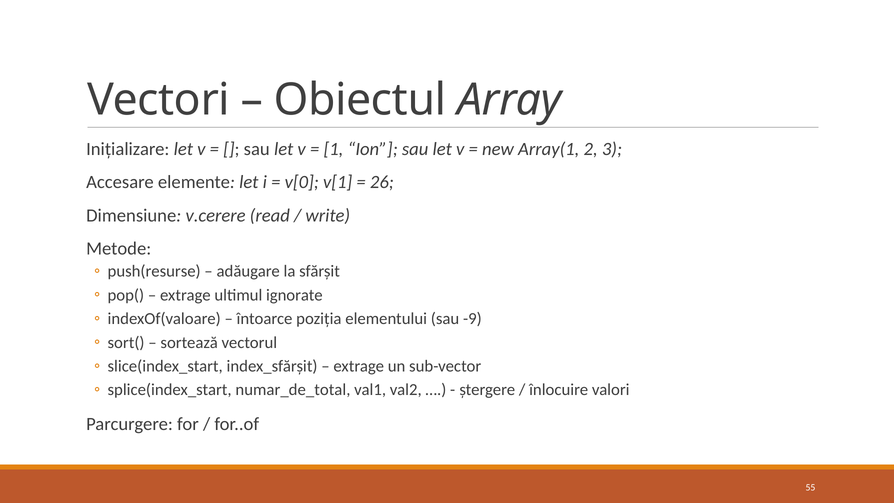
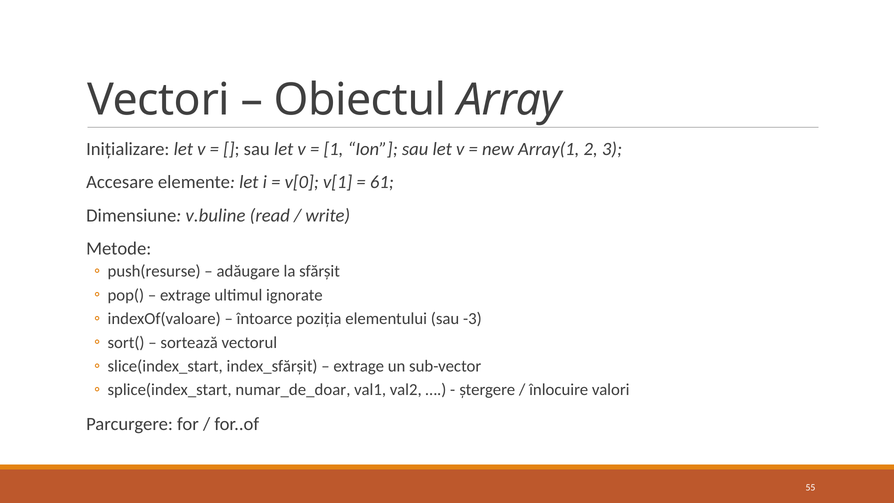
26: 26 -> 61
v.cerere: v.cerere -> v.buline
-9: -9 -> -3
numar_de_total: numar_de_total -> numar_de_doar
